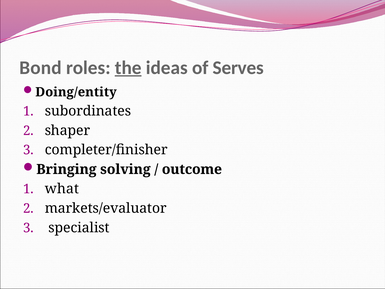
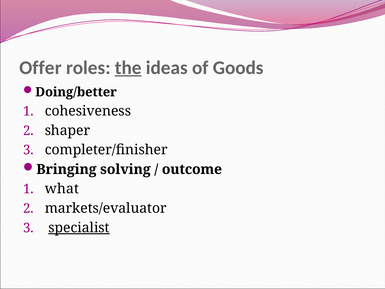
Bond: Bond -> Offer
Serves: Serves -> Goods
Doing/entity: Doing/entity -> Doing/better
subordinates: subordinates -> cohesiveness
specialist underline: none -> present
